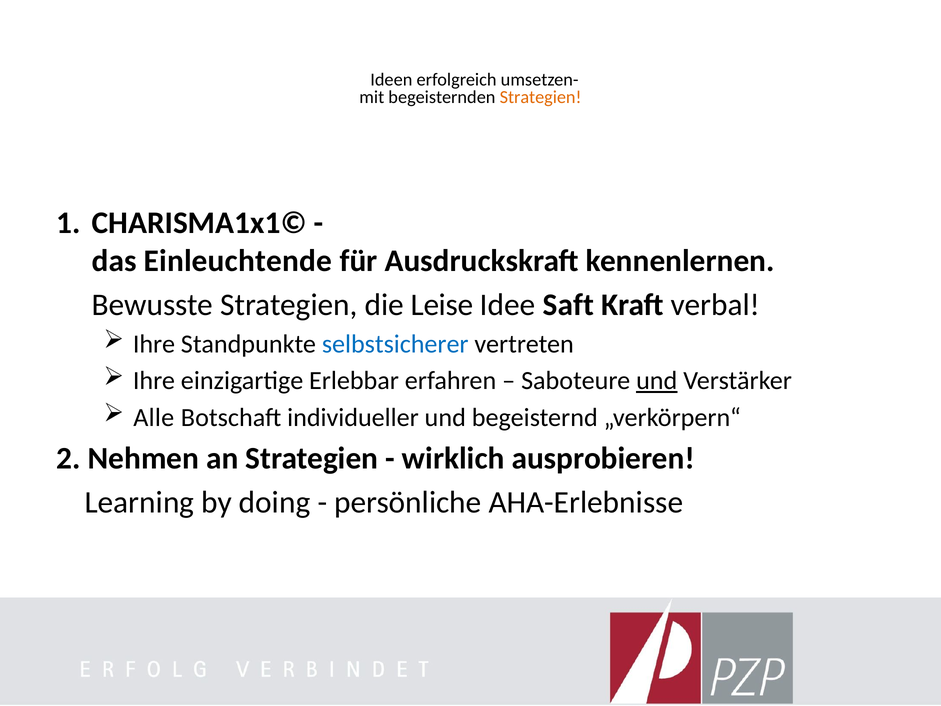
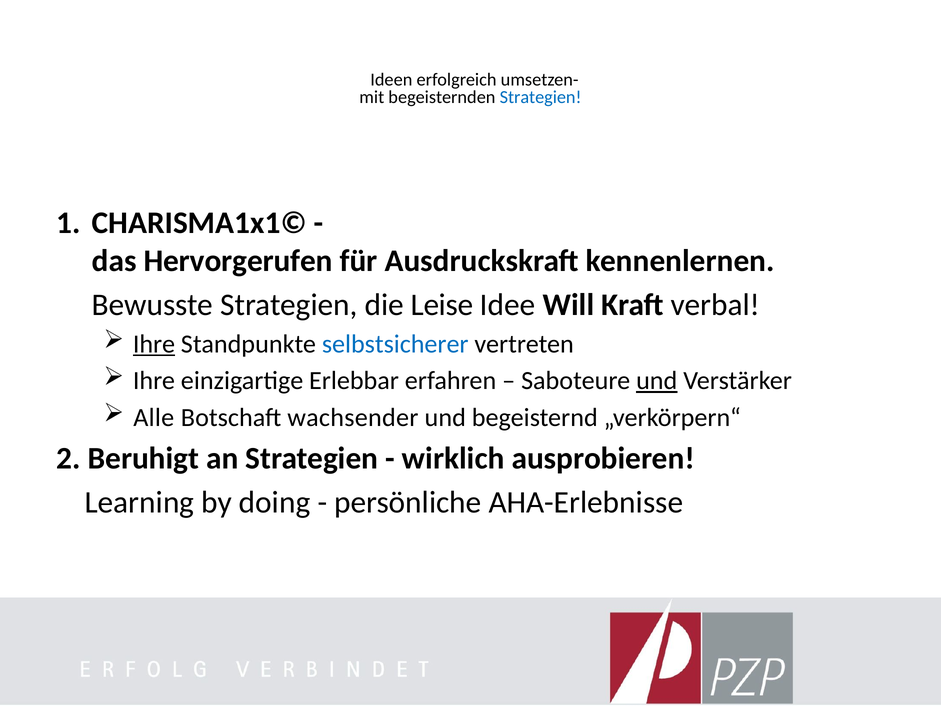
Strategien at (541, 97) colour: orange -> blue
Einleuchtende: Einleuchtende -> Hervorgerufen
Saft: Saft -> Will
Ihre at (154, 344) underline: none -> present
individueller: individueller -> wachsender
Nehmen: Nehmen -> Beruhigt
